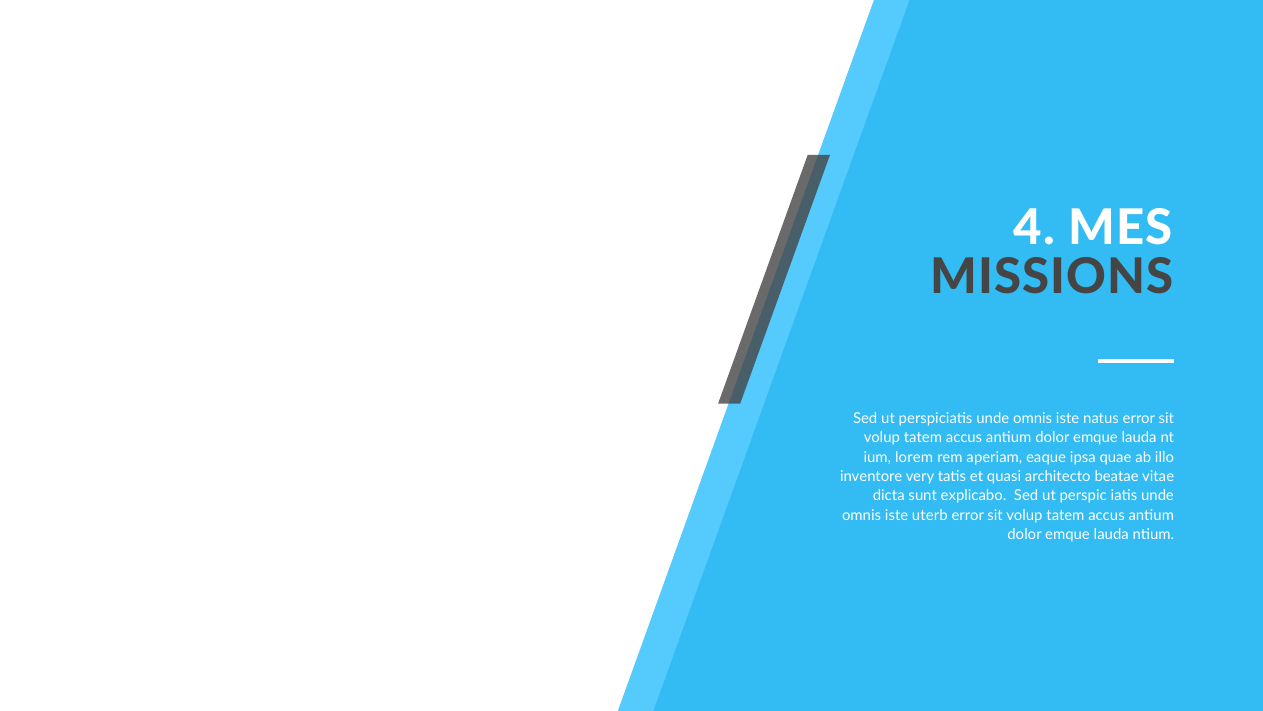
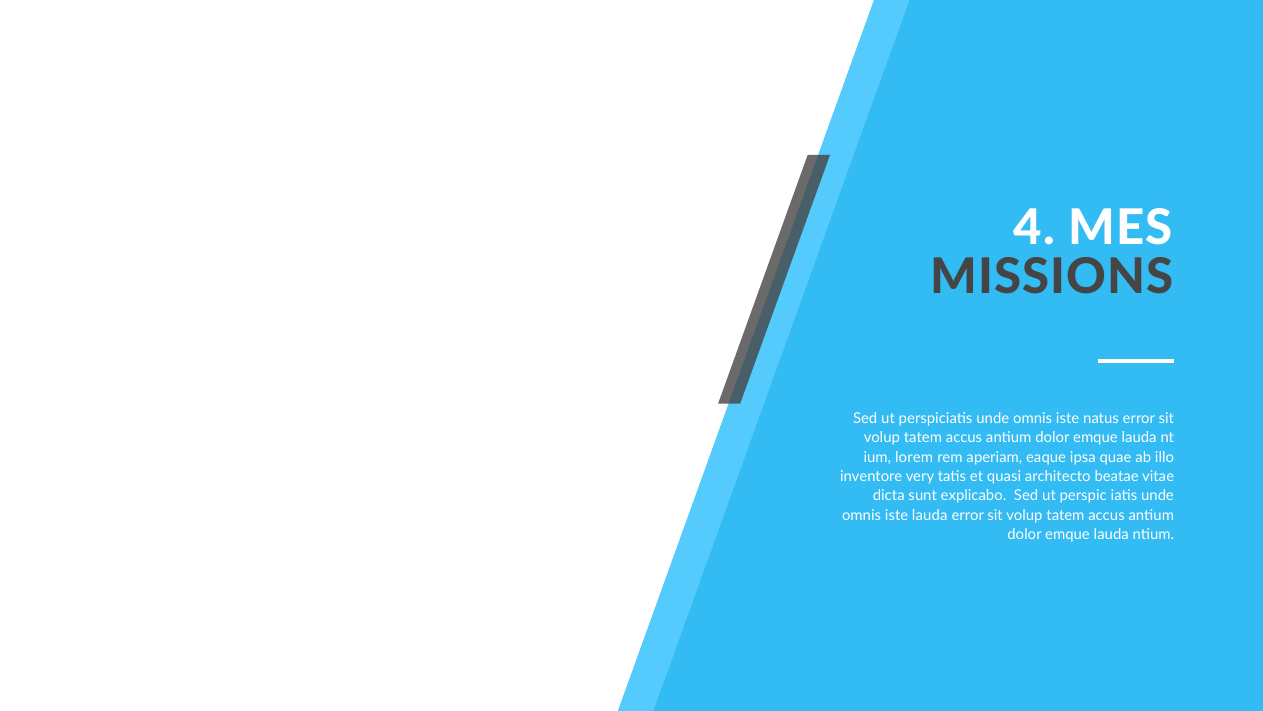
iste uterb: uterb -> lauda
